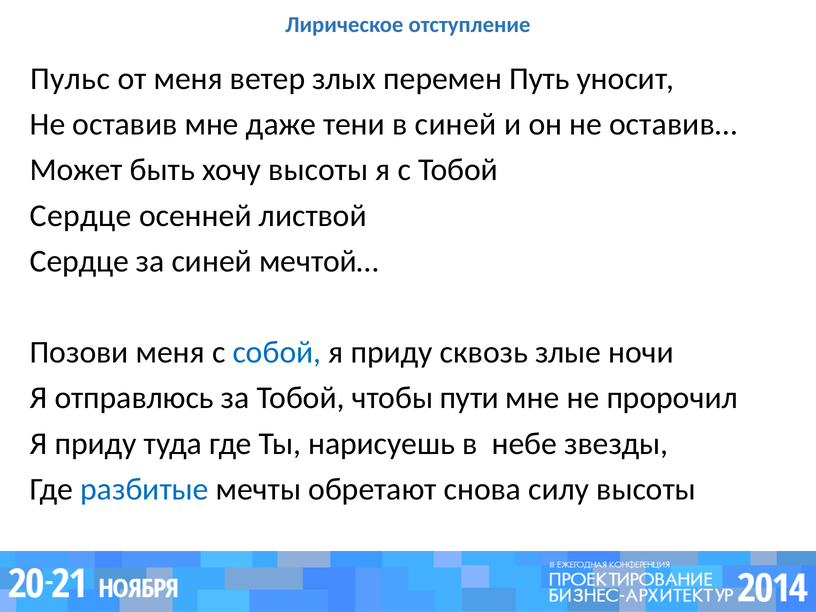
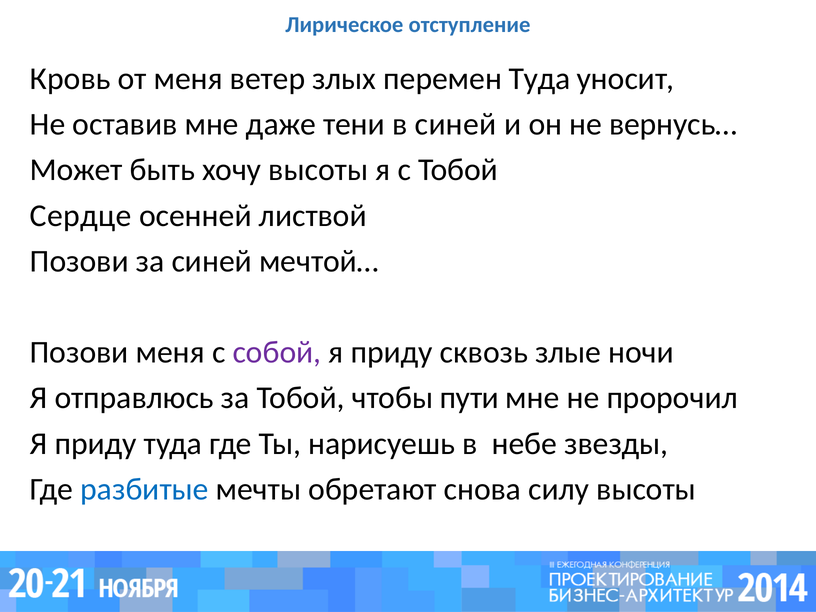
Пульс: Пульс -> Кровь
перемен Путь: Путь -> Туда
оставив…: оставив… -> вернусь…
Сердце at (79, 261): Сердце -> Позови
собой colour: blue -> purple
